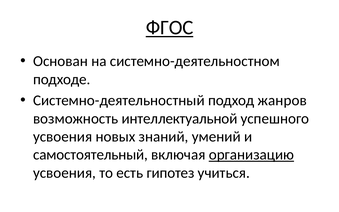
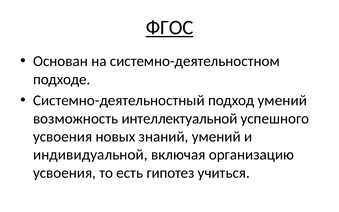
подход жанров: жанров -> умений
самостоятельный: самостоятельный -> индивидуальной
организацию underline: present -> none
